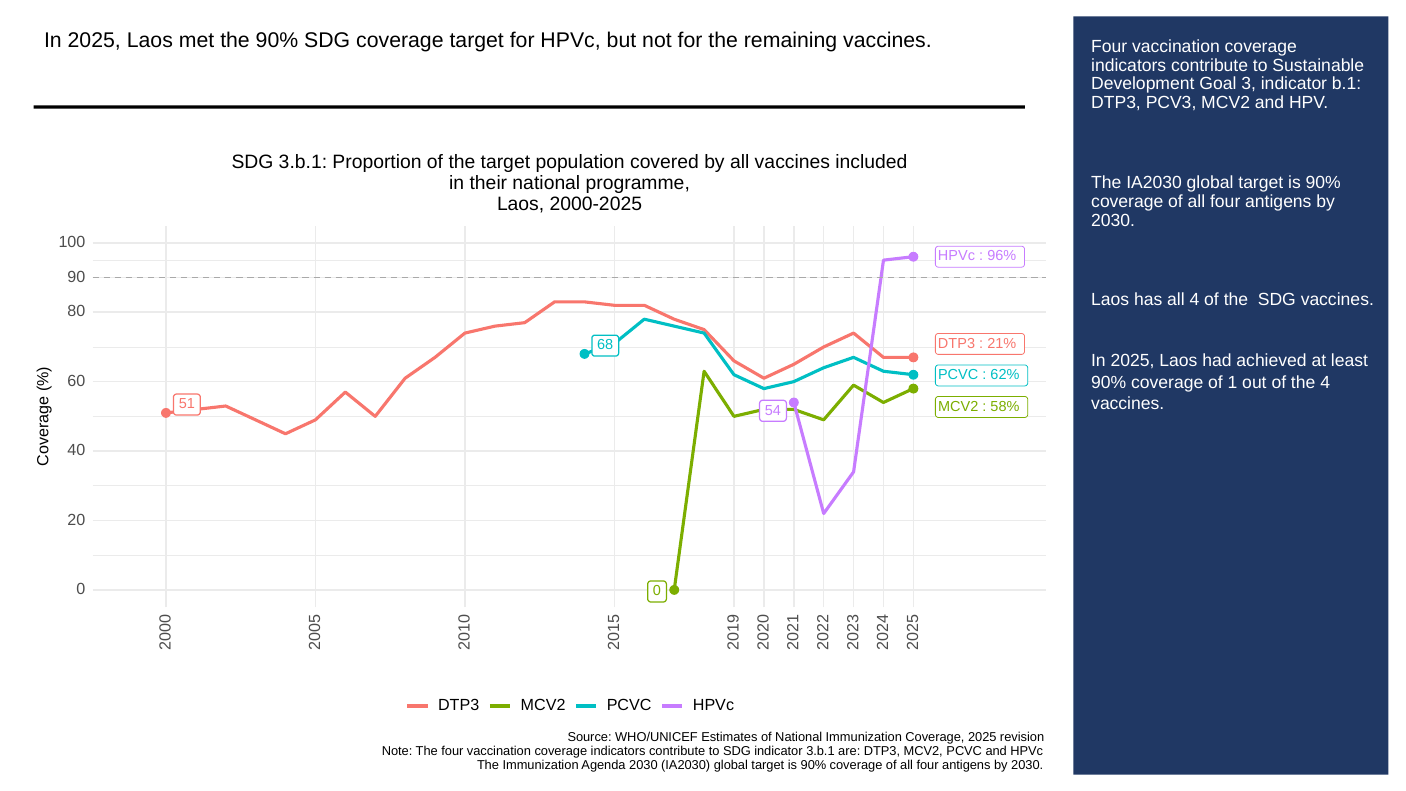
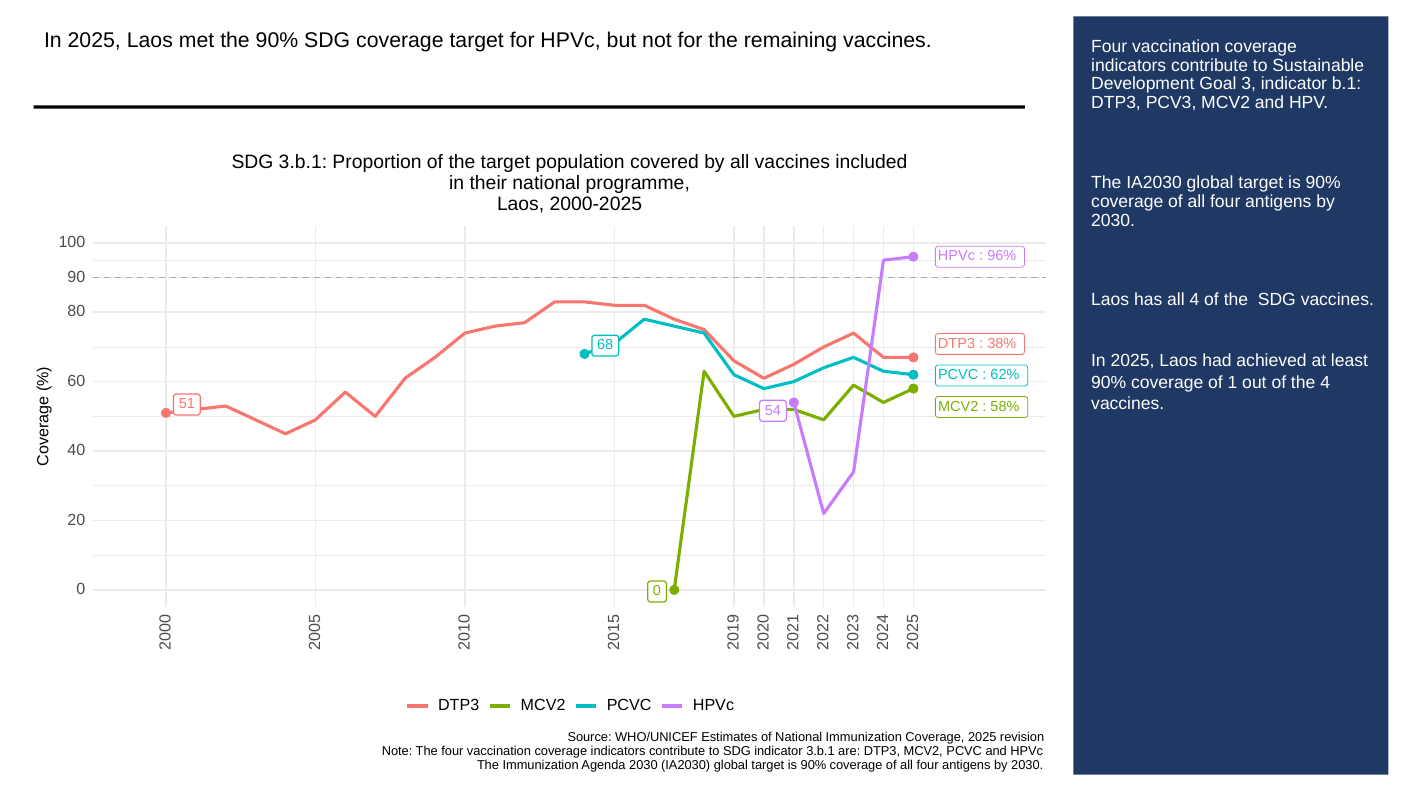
21%: 21% -> 38%
